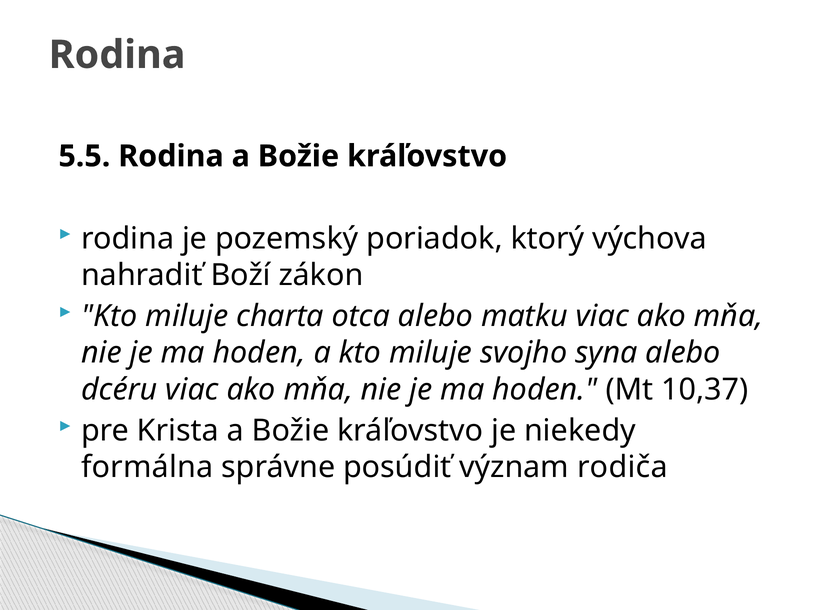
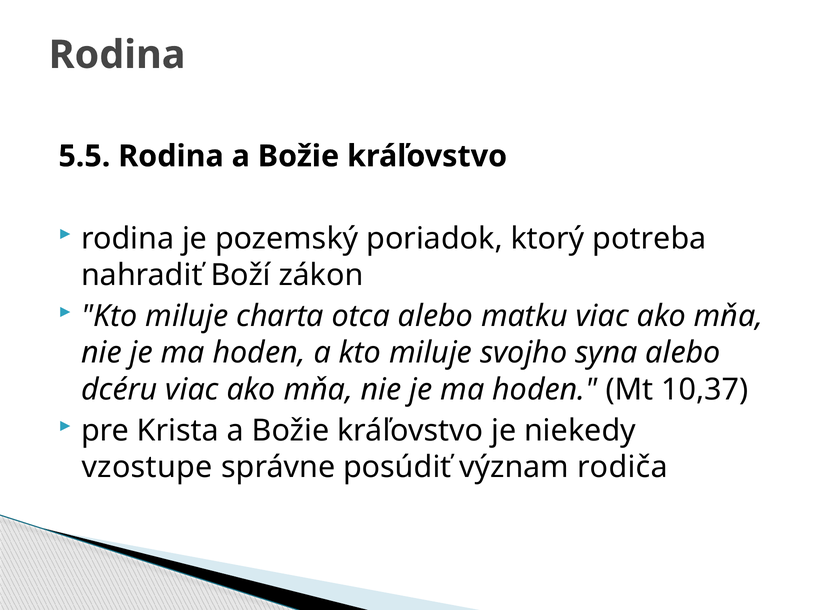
výchova: výchova -> potreba
formálna: formálna -> vzostupe
